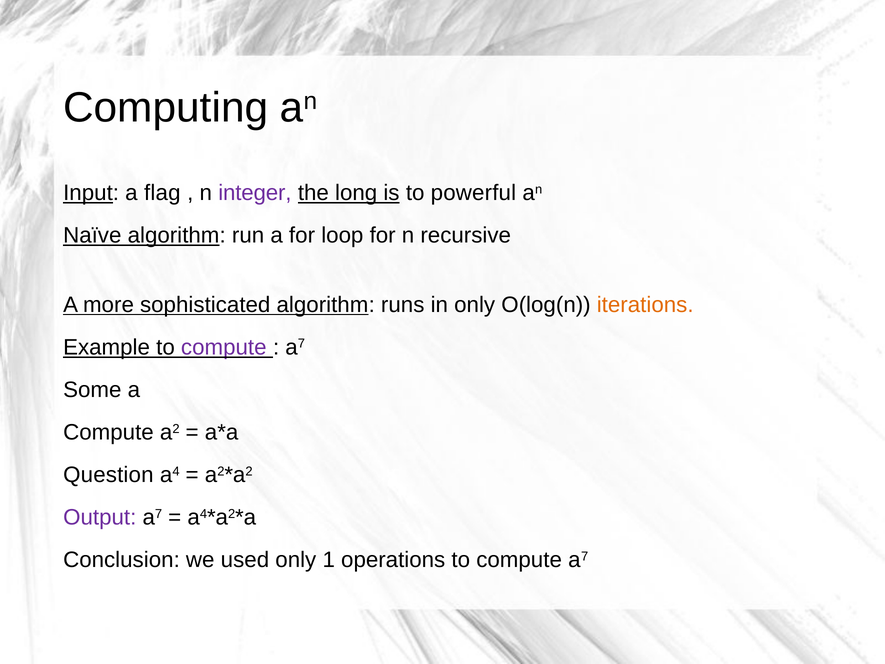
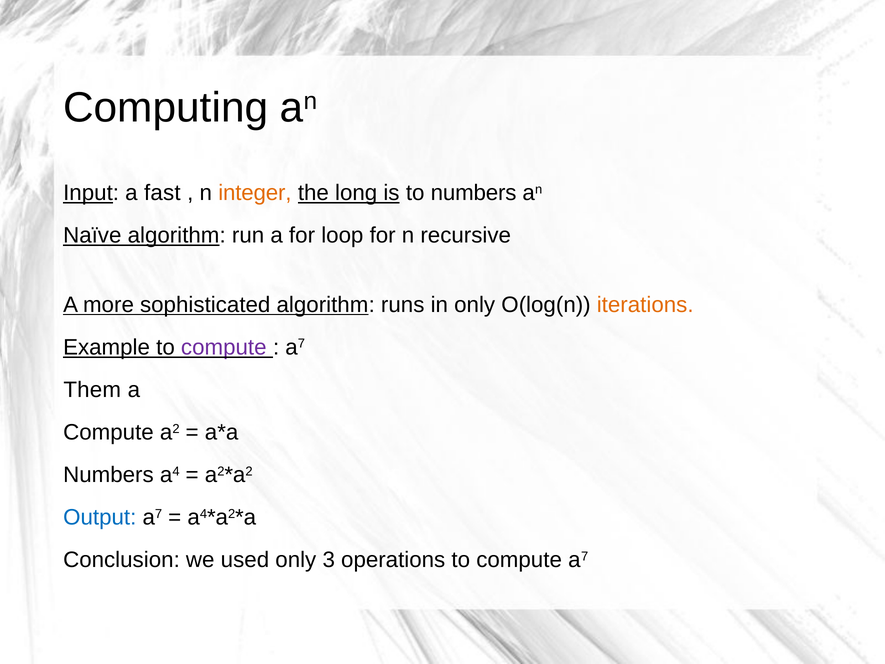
flag: flag -> fast
integer colour: purple -> orange
to powerful: powerful -> numbers
Some: Some -> Them
Question at (108, 475): Question -> Numbers
Output colour: purple -> blue
1: 1 -> 3
